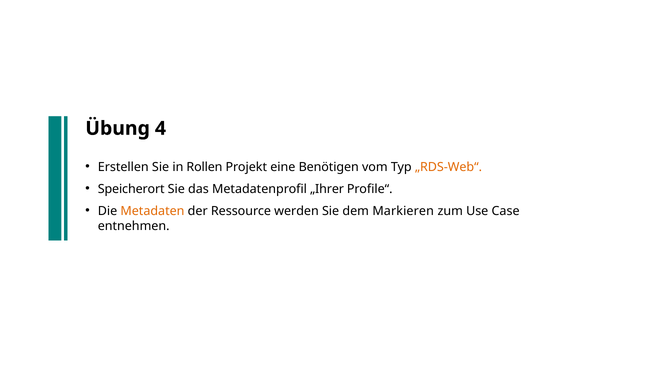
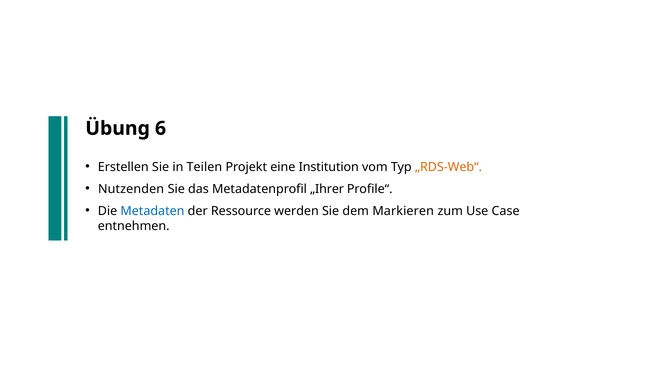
4: 4 -> 6
Rollen: Rollen -> Teilen
Benötigen: Benötigen -> Institution
Speicherort: Speicherort -> Nutzenden
Metadaten colour: orange -> blue
